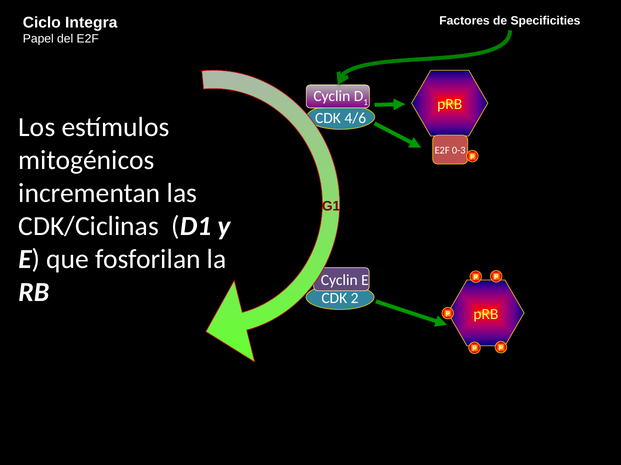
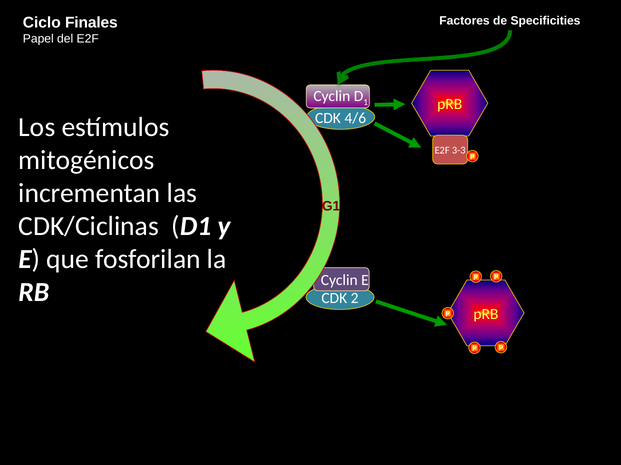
Integra: Integra -> Finales
0-3: 0-3 -> 3-3
